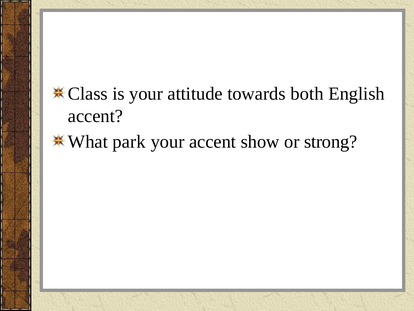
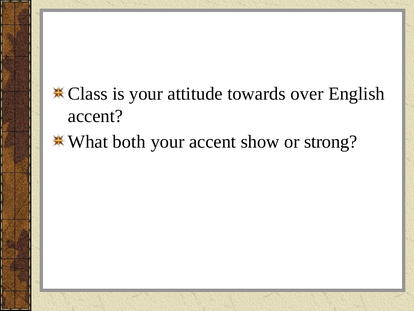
both: both -> over
park: park -> both
